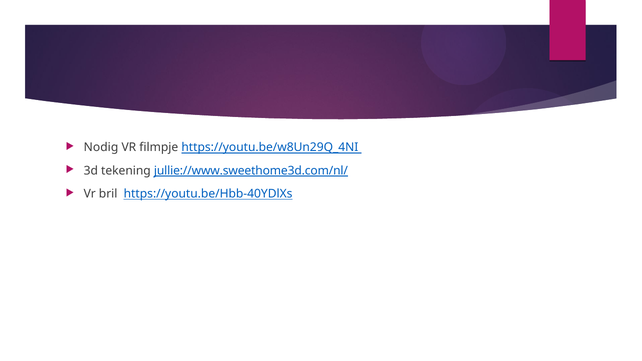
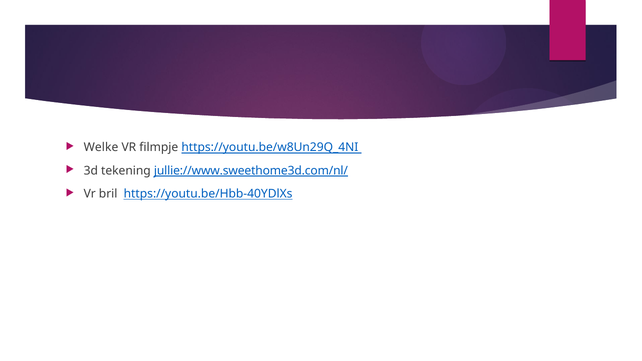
Nodig: Nodig -> Welke
